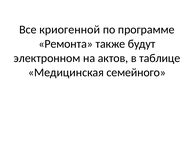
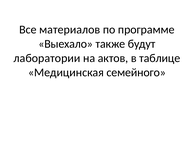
криогенной: криогенной -> материалов
Ремонта: Ремонта -> Выехало
электронном: электронном -> лаборатории
